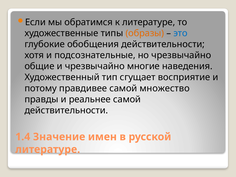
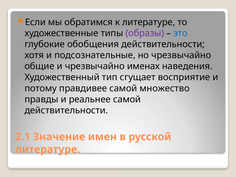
образы colour: orange -> purple
многие: многие -> именах
1.4: 1.4 -> 2.1
